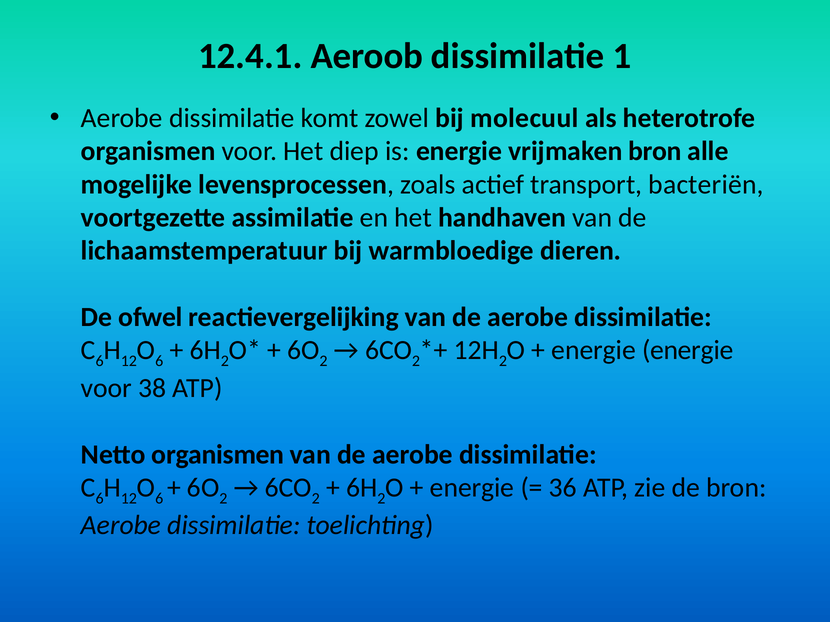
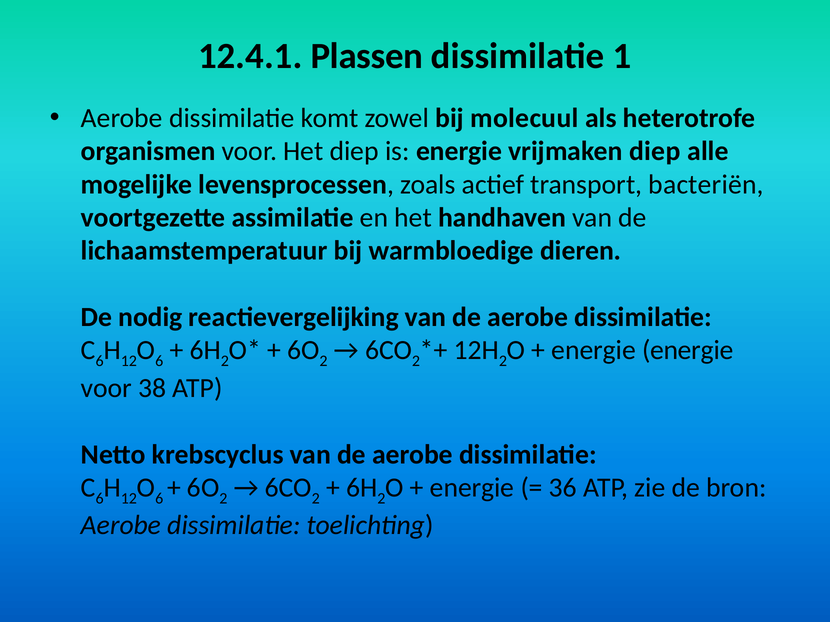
Aeroob: Aeroob -> Plassen
vrijmaken bron: bron -> diep
ofwel: ofwel -> nodig
Netto organismen: organismen -> krebscyclus
